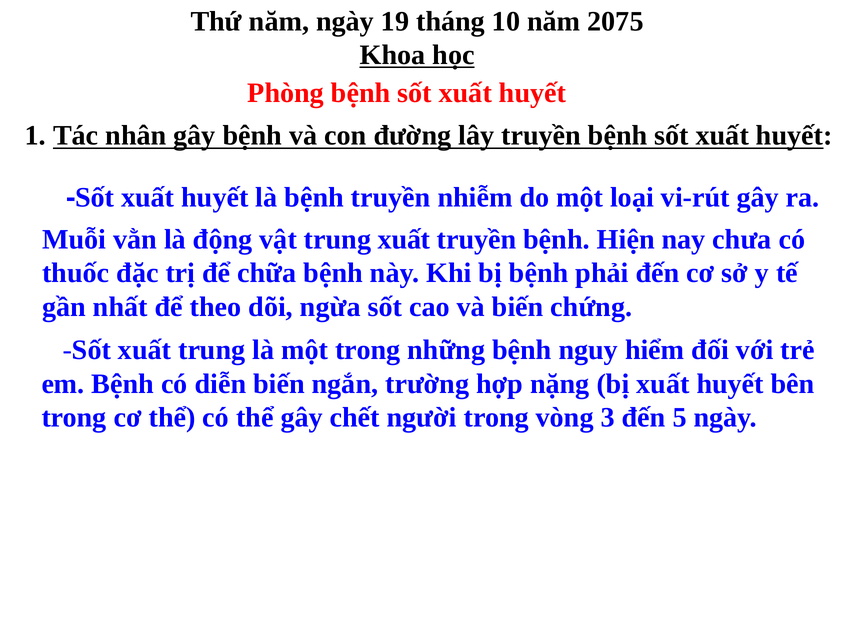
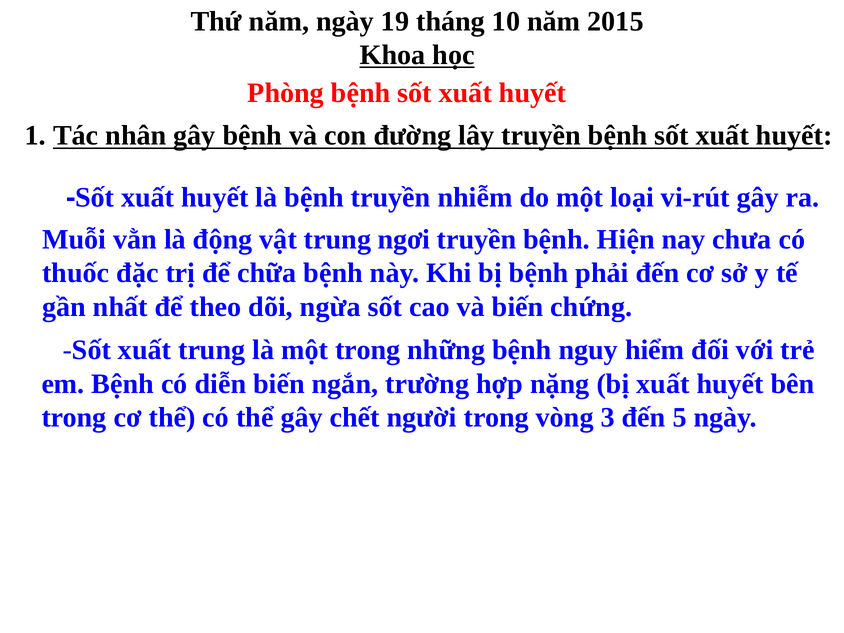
2075: 2075 -> 2015
trung xuất: xuất -> ngơi
